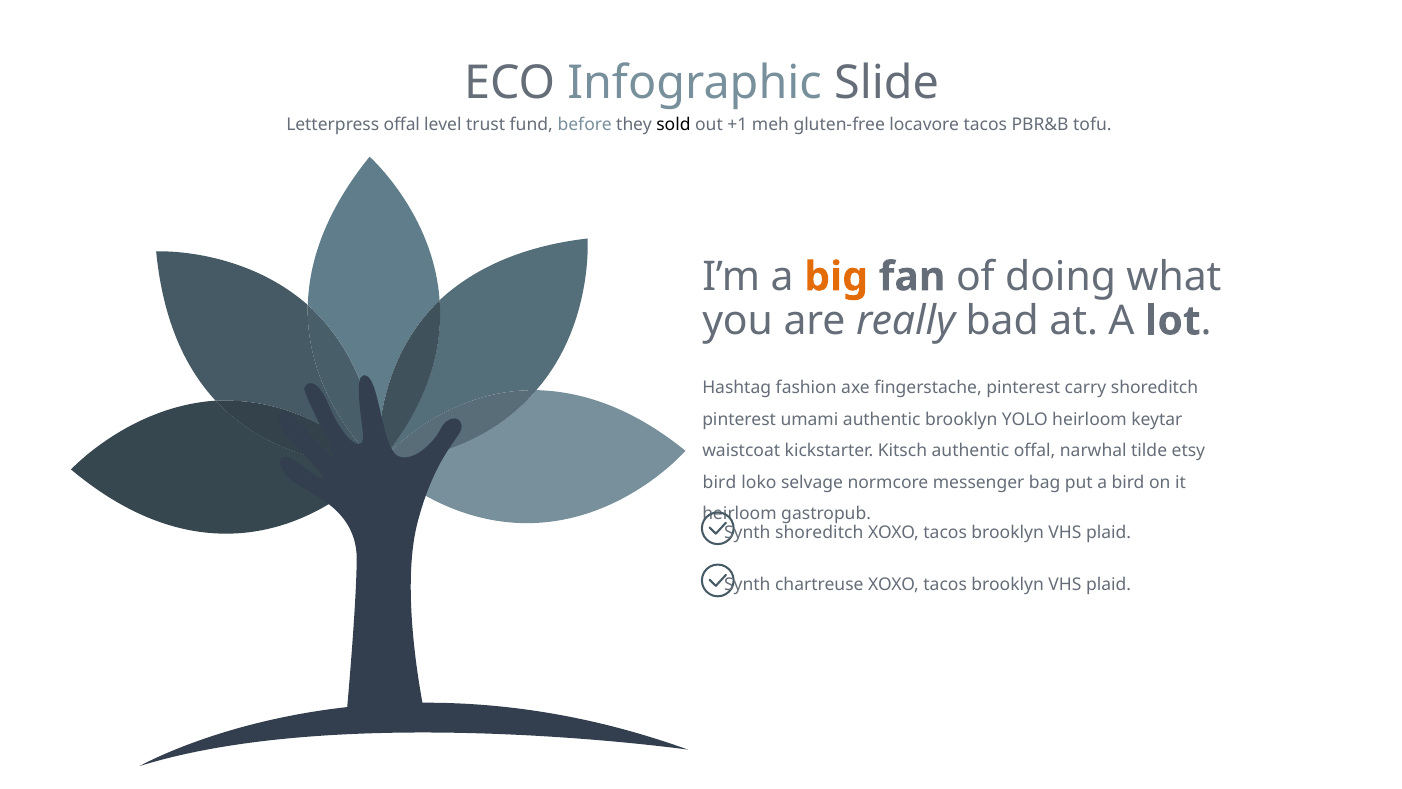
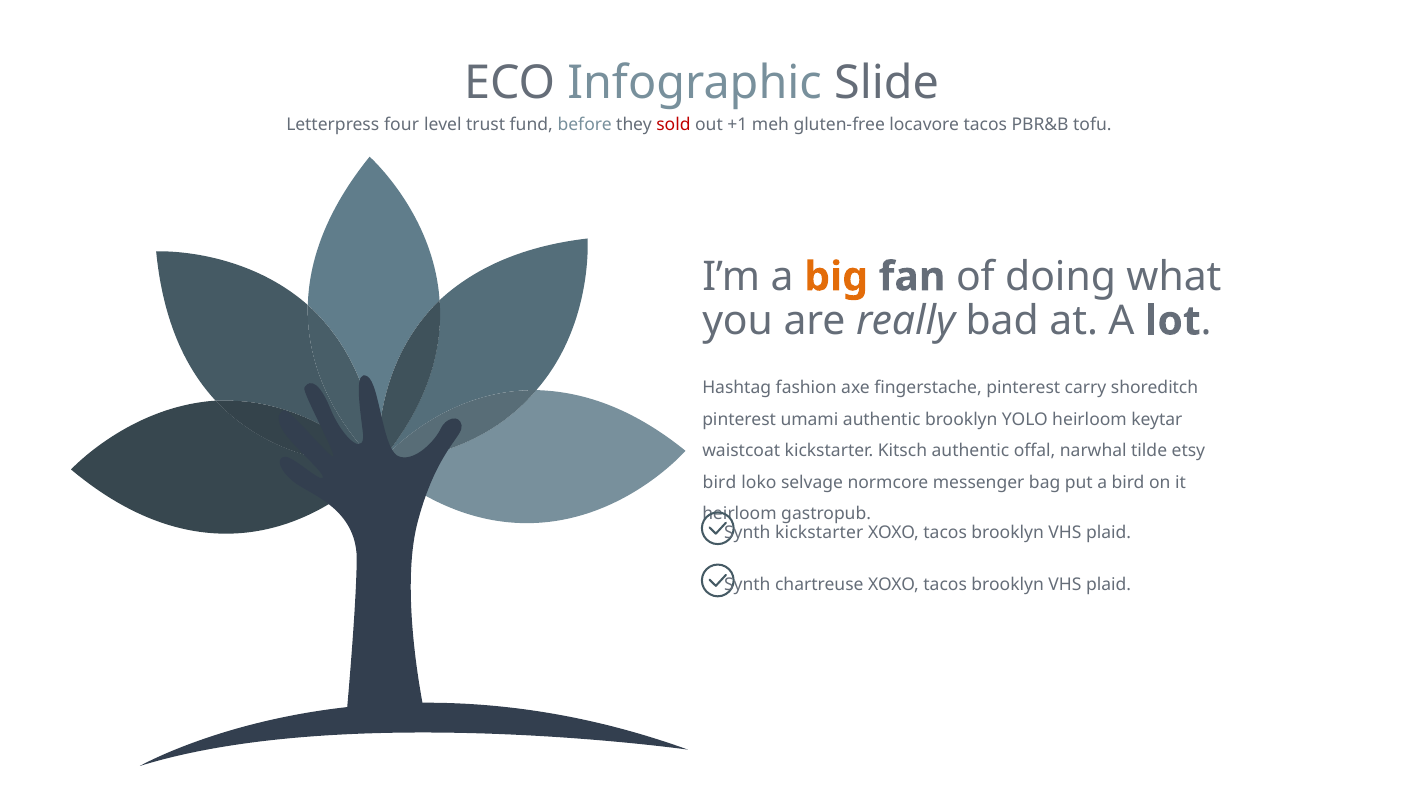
Letterpress offal: offal -> four
sold colour: black -> red
Synth shoreditch: shoreditch -> kickstarter
